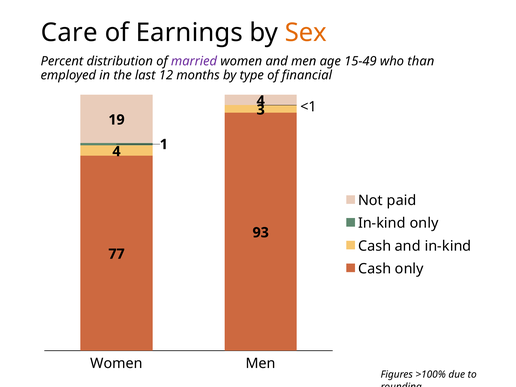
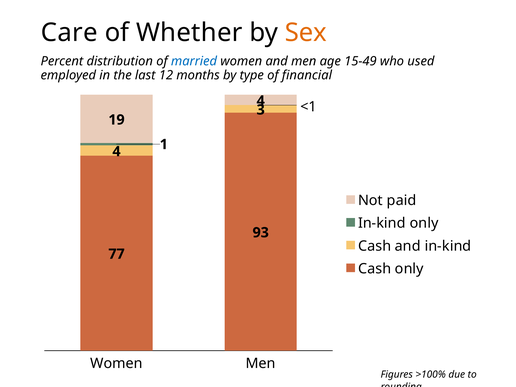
Earnings: Earnings -> Whether
married colour: purple -> blue
than: than -> used
